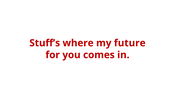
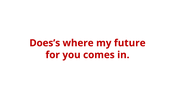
Stuff’s: Stuff’s -> Does’s
